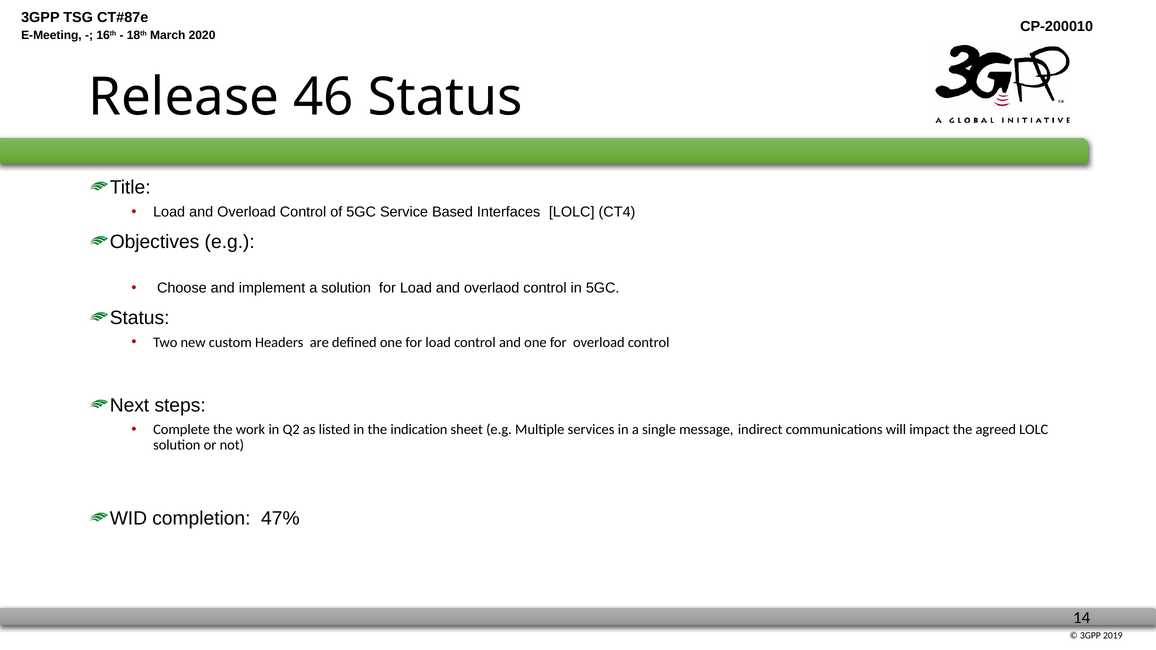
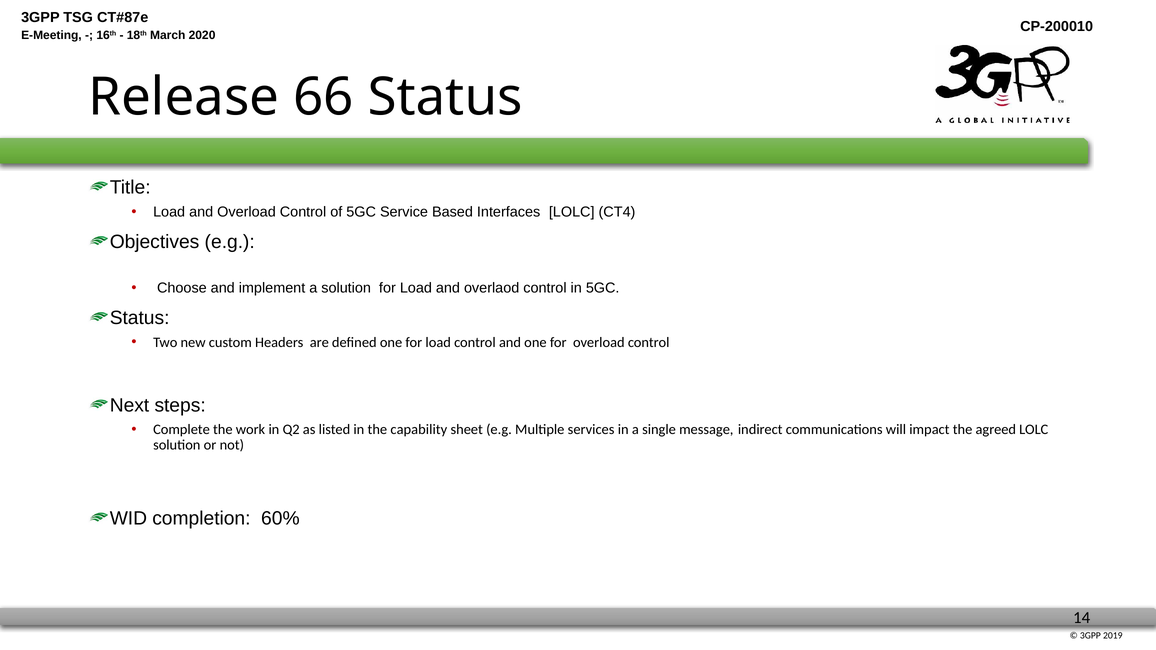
46: 46 -> 66
indication: indication -> capability
47%: 47% -> 60%
